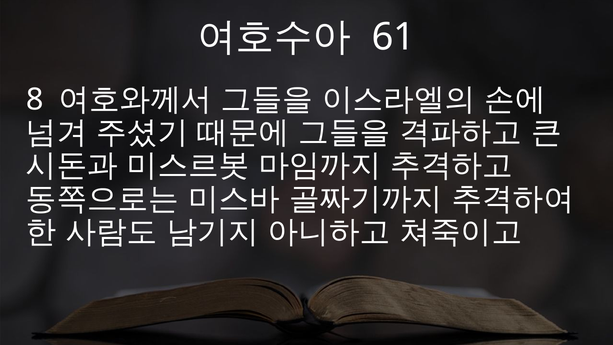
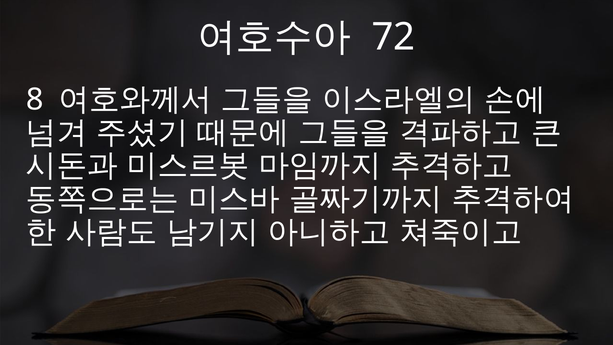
61: 61 -> 72
